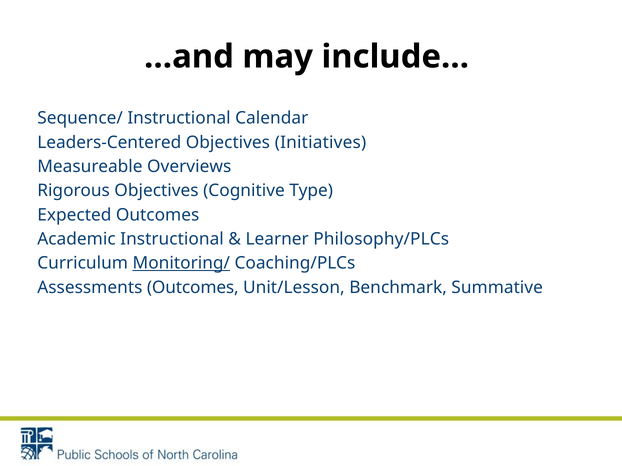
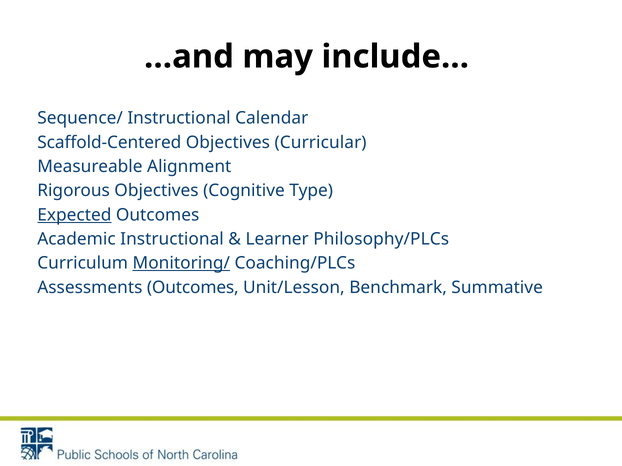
Leaders-Centered: Leaders-Centered -> Scaffold-Centered
Initiatives: Initiatives -> Curricular
Overviews: Overviews -> Alignment
Expected underline: none -> present
